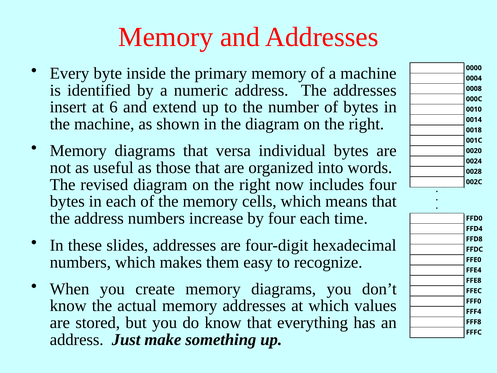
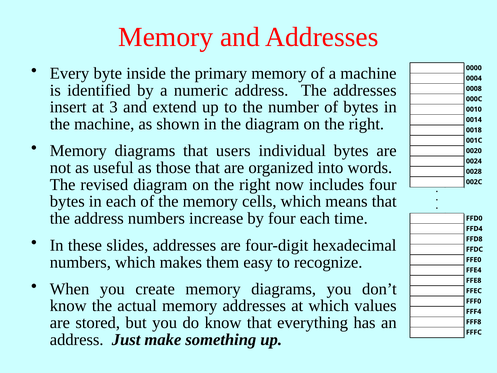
6: 6 -> 3
versa: versa -> users
